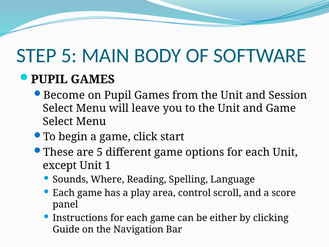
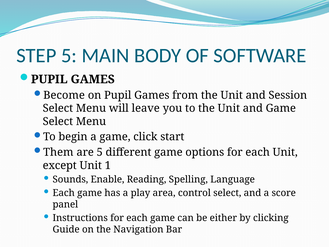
These: These -> Them
Where: Where -> Enable
control scroll: scroll -> select
